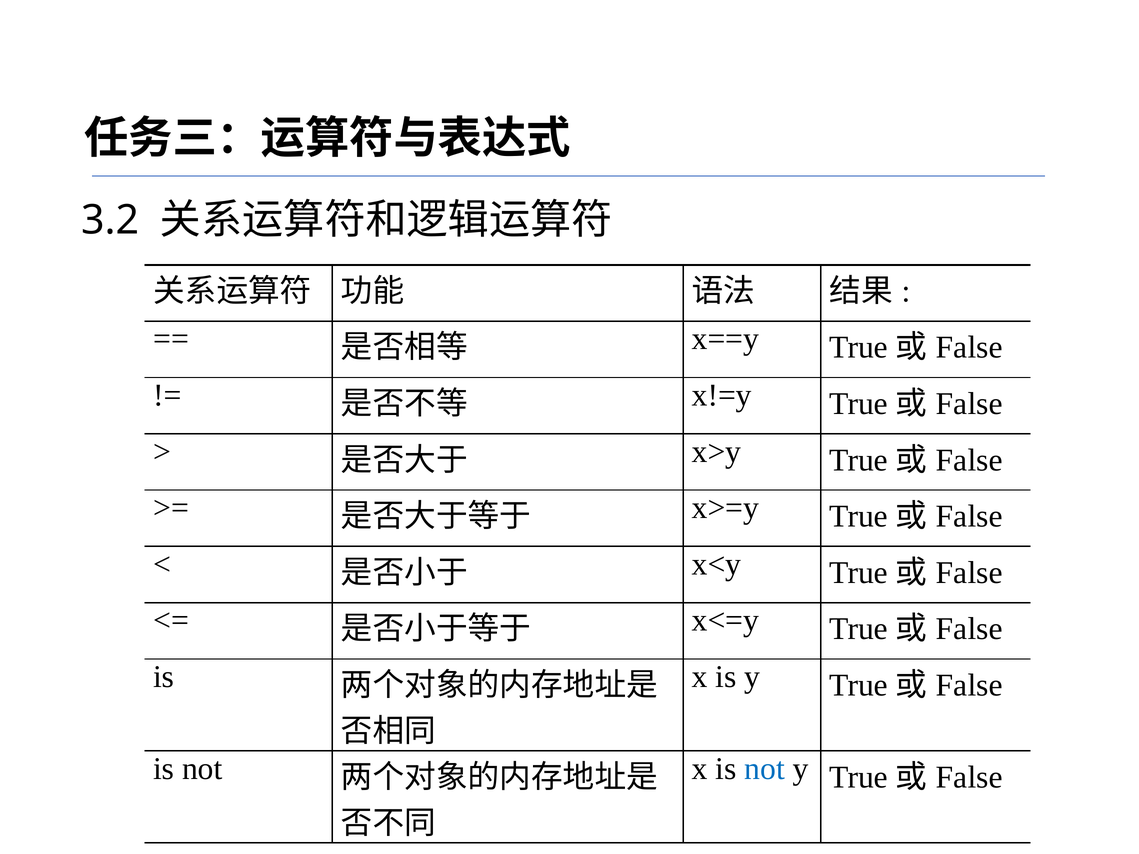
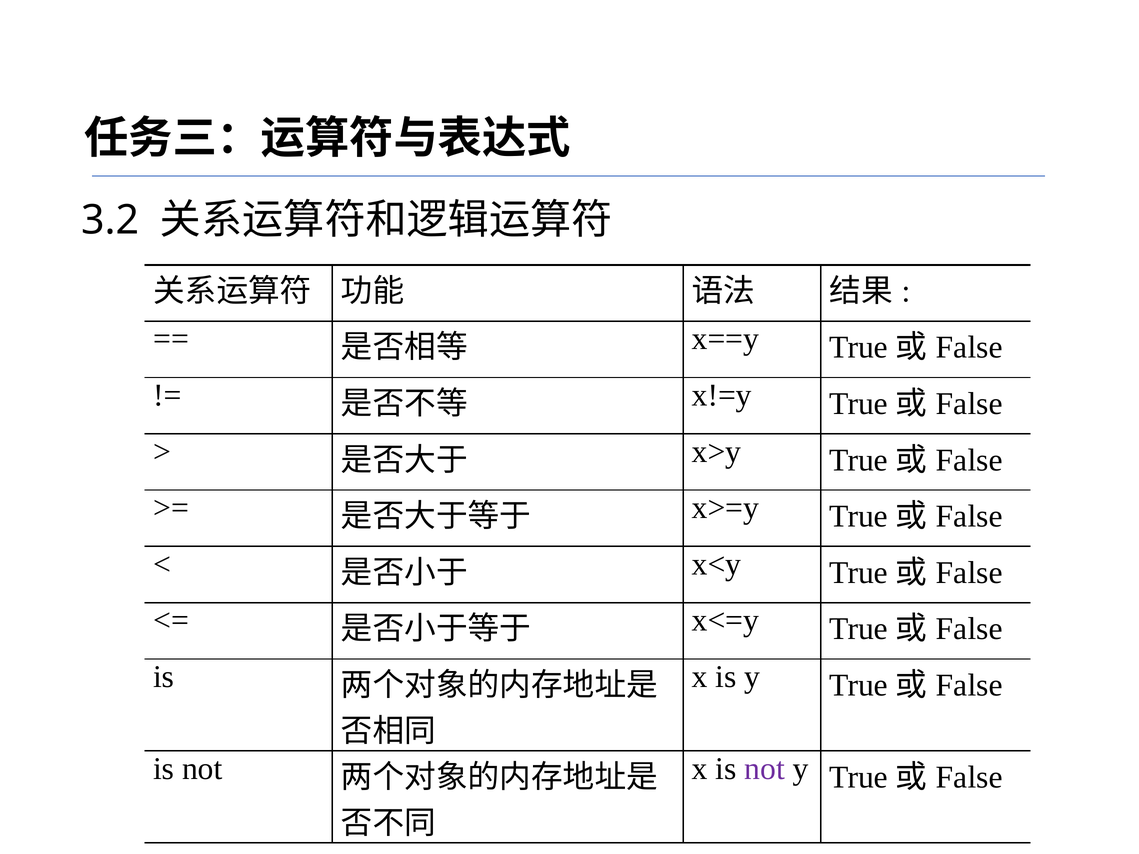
not at (765, 769) colour: blue -> purple
